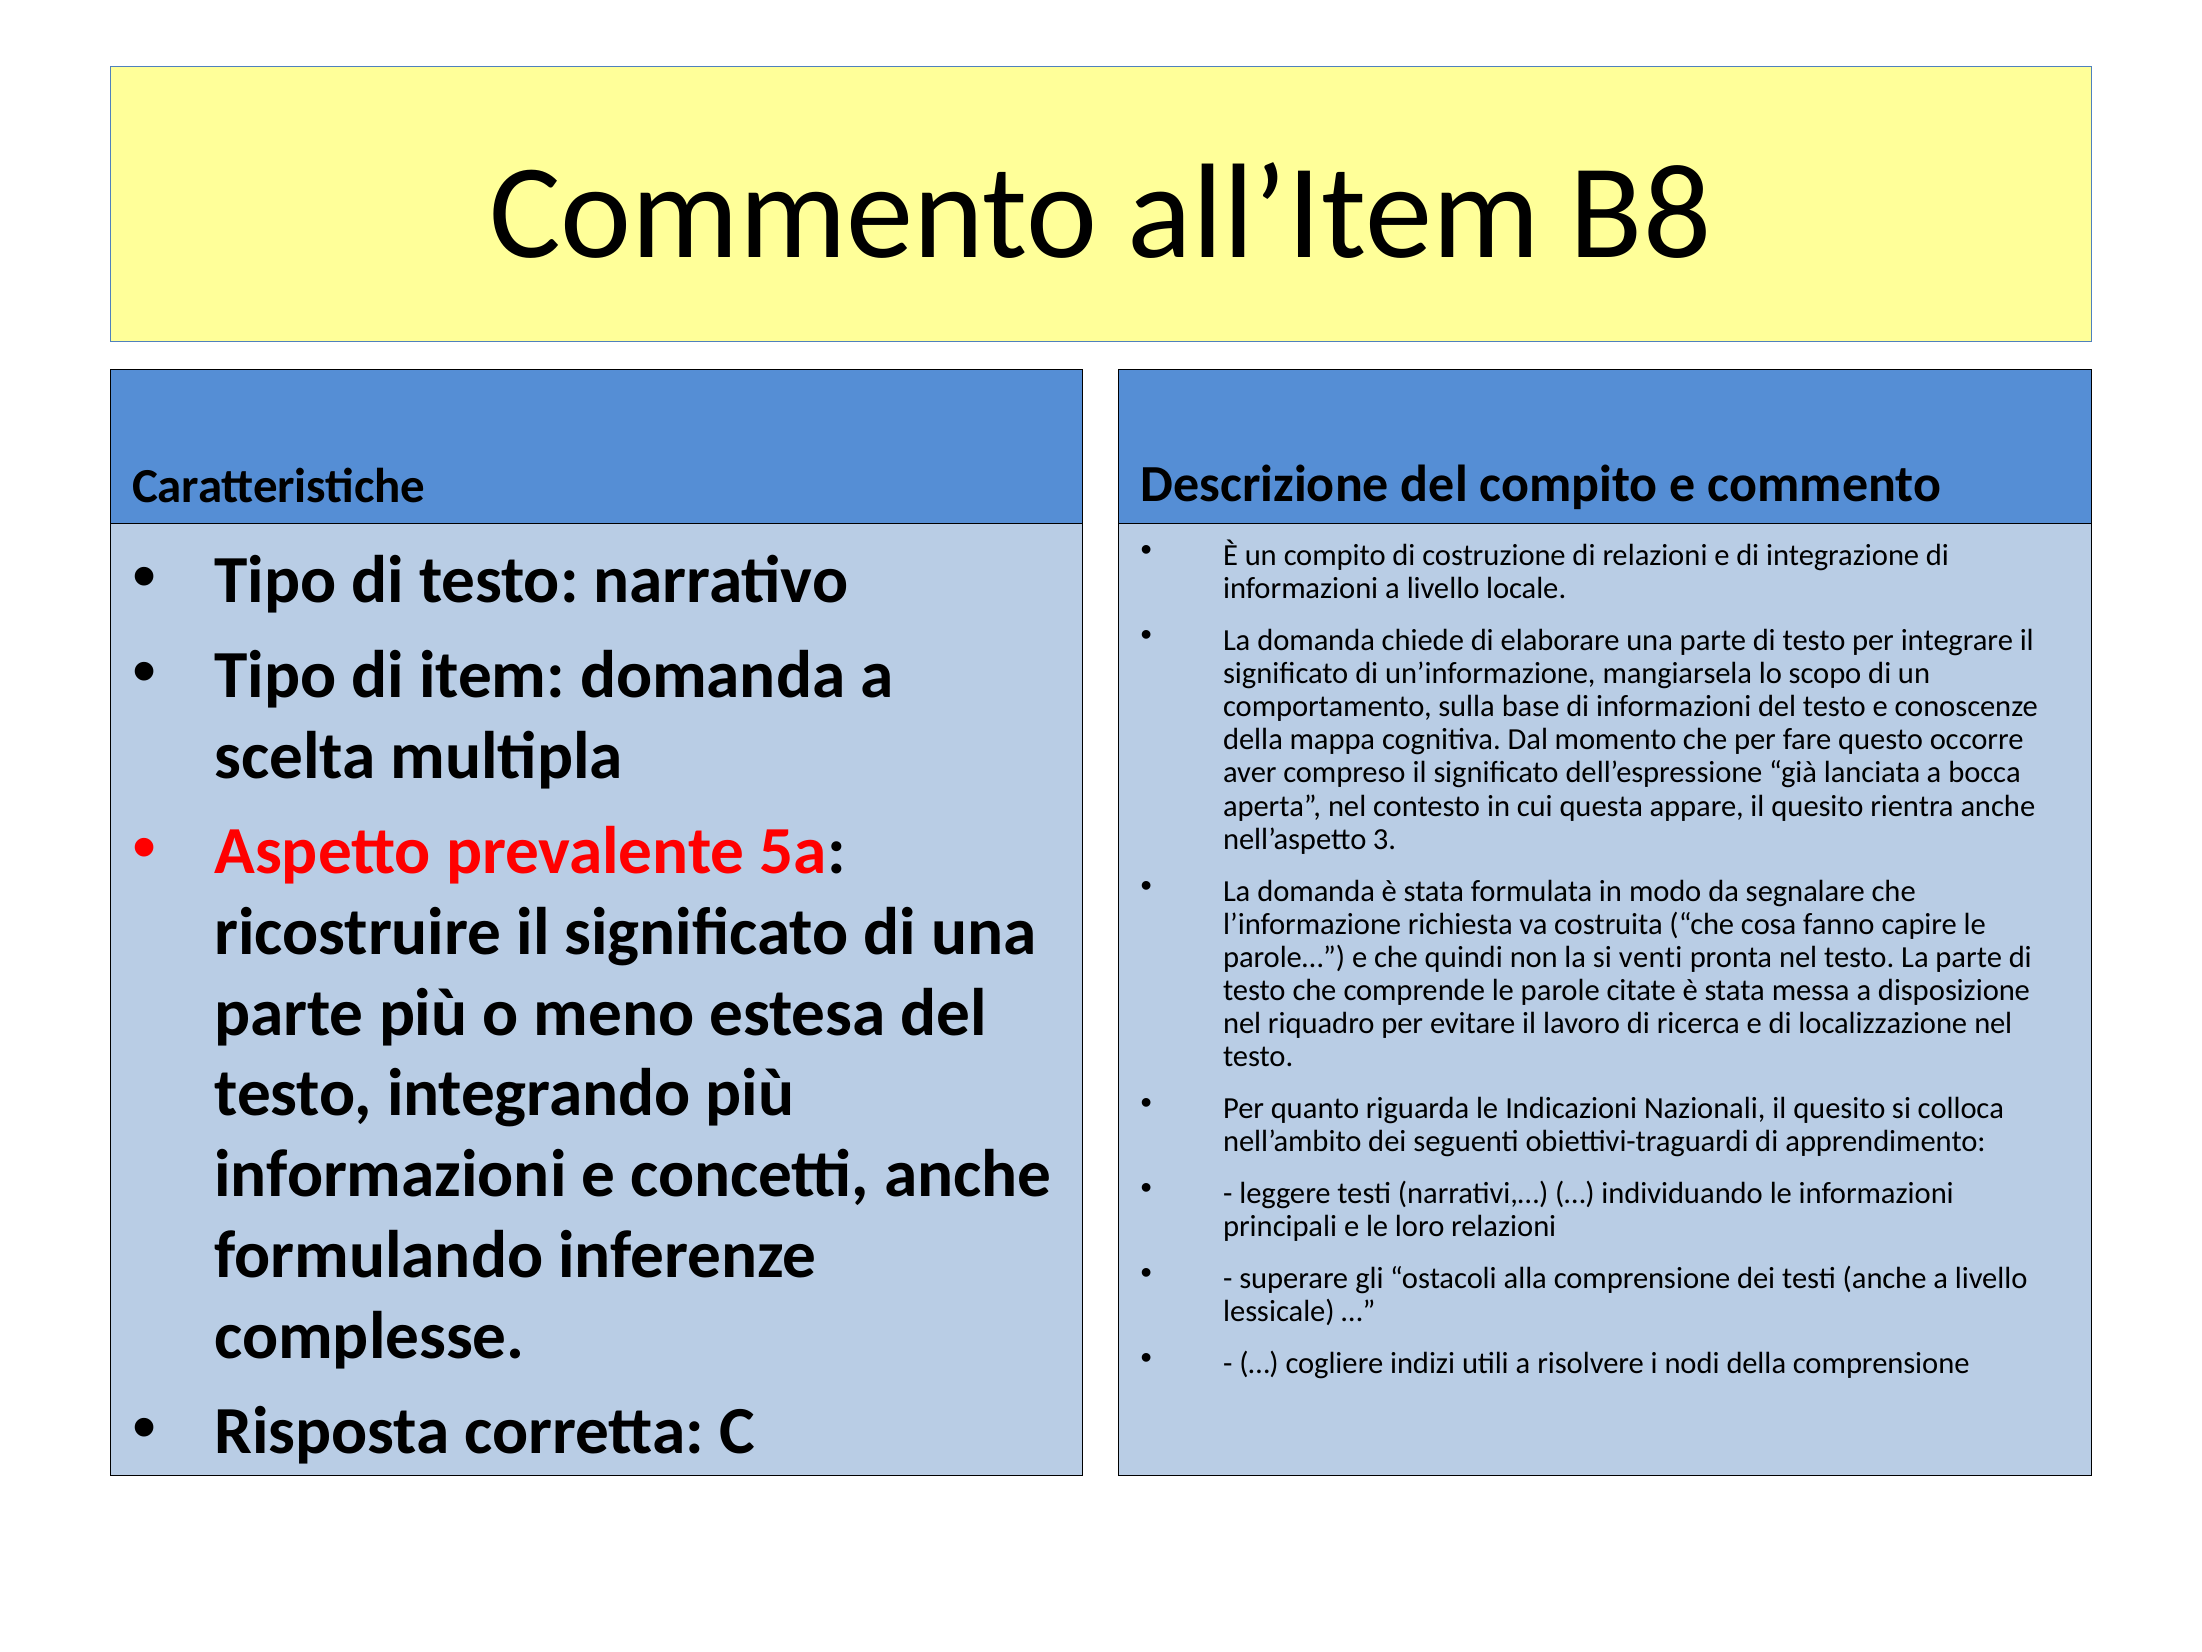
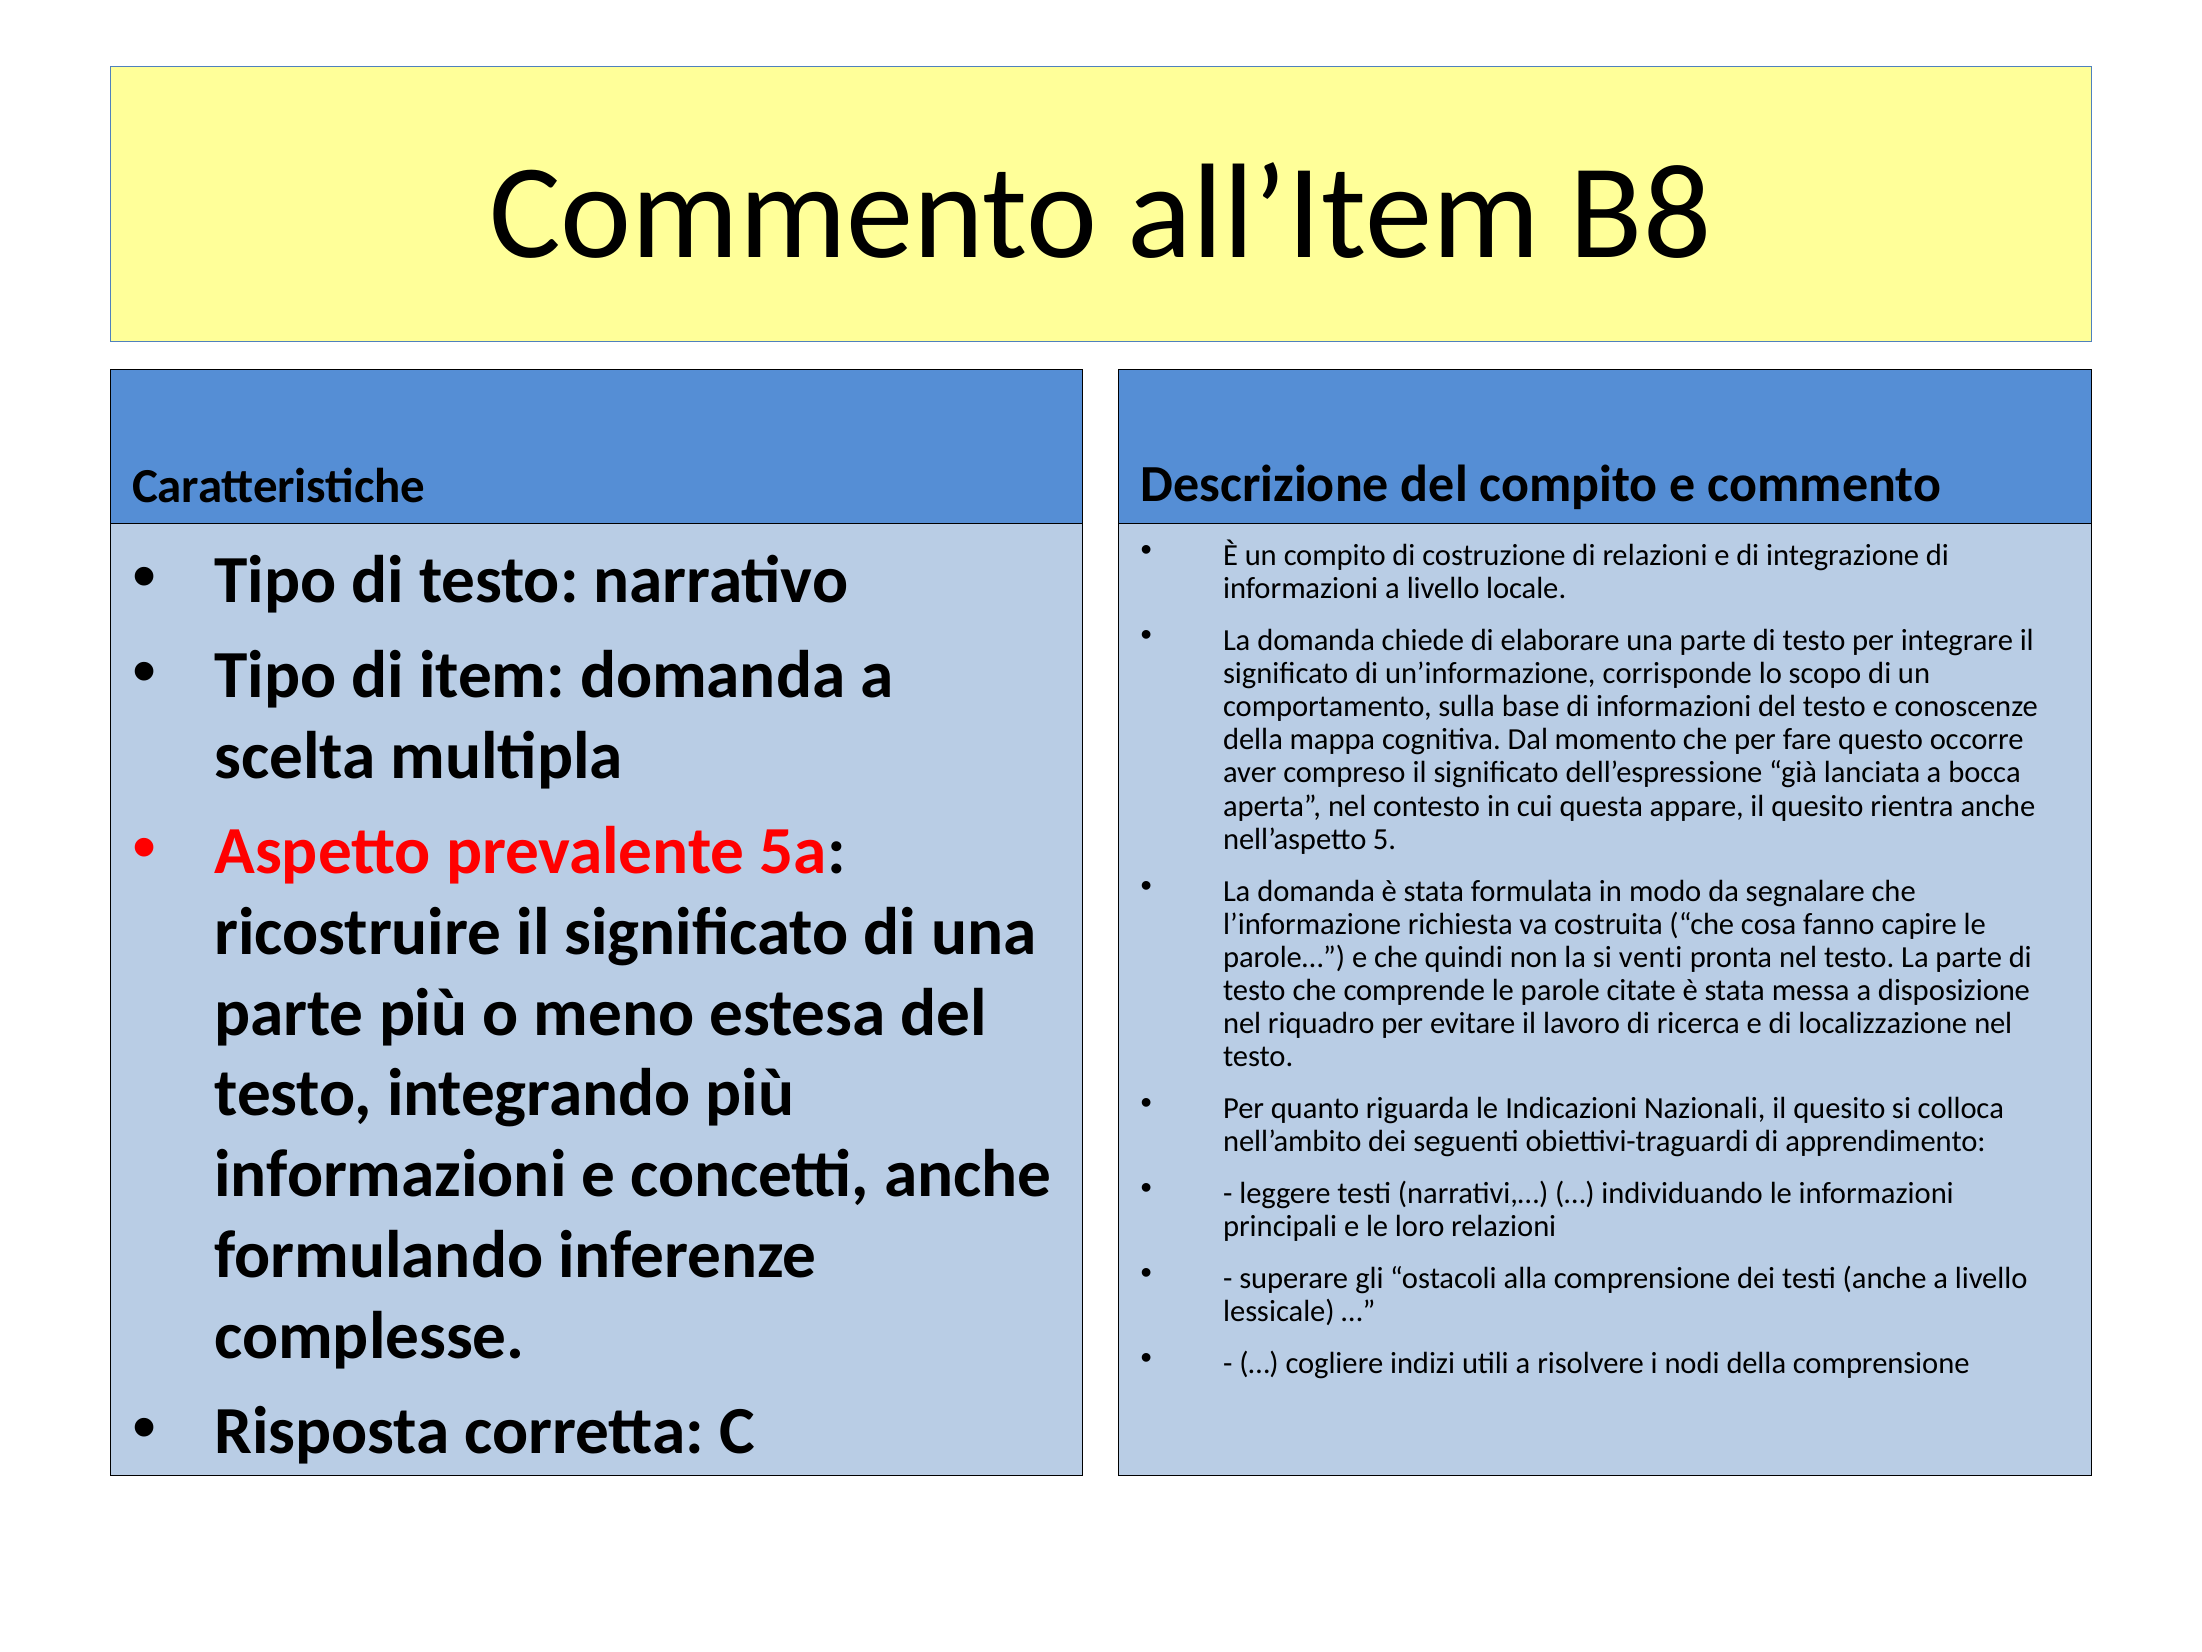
mangiarsela: mangiarsela -> corrisponde
3: 3 -> 5
